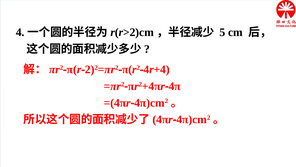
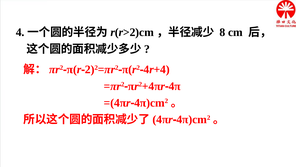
5: 5 -> 8
